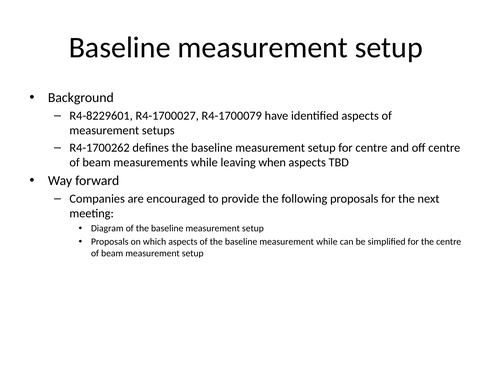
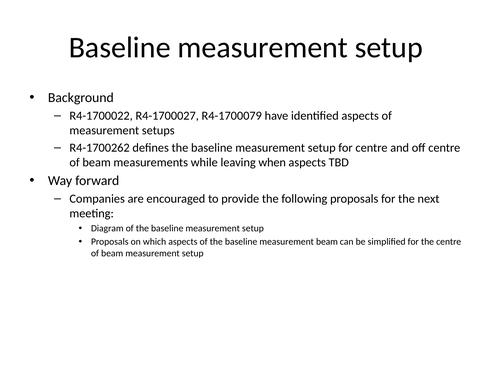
R4-8229601: R4-8229601 -> R4-1700022
measurement while: while -> beam
